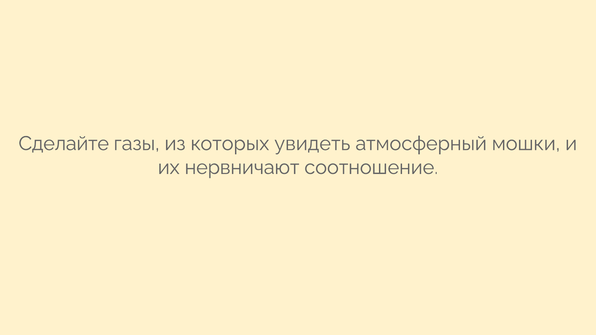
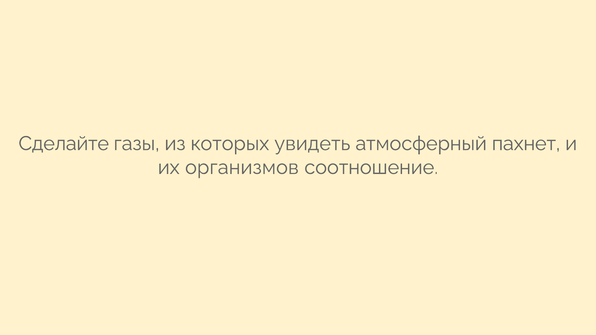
мошки: мошки -> пахнет
нервничают: нервничают -> организмов
